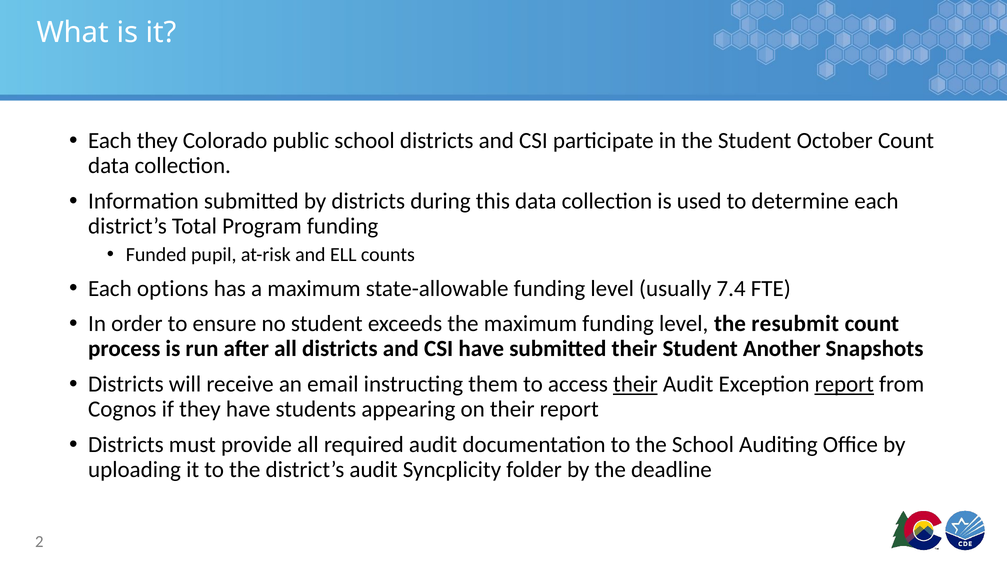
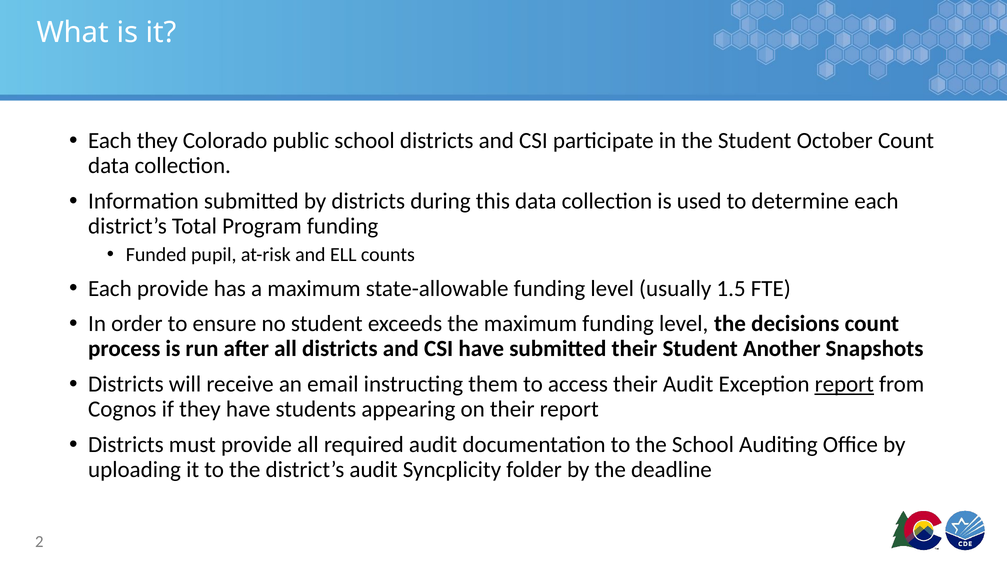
Each options: options -> provide
7.4: 7.4 -> 1.5
resubmit: resubmit -> decisions
their at (635, 384) underline: present -> none
